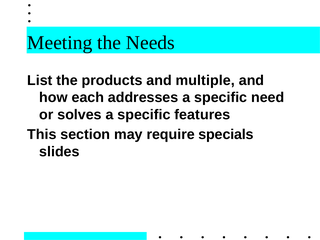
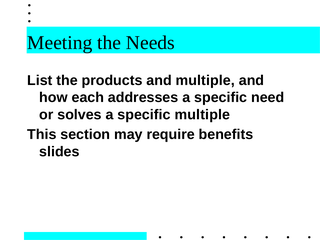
specific features: features -> multiple
specials: specials -> benefits
